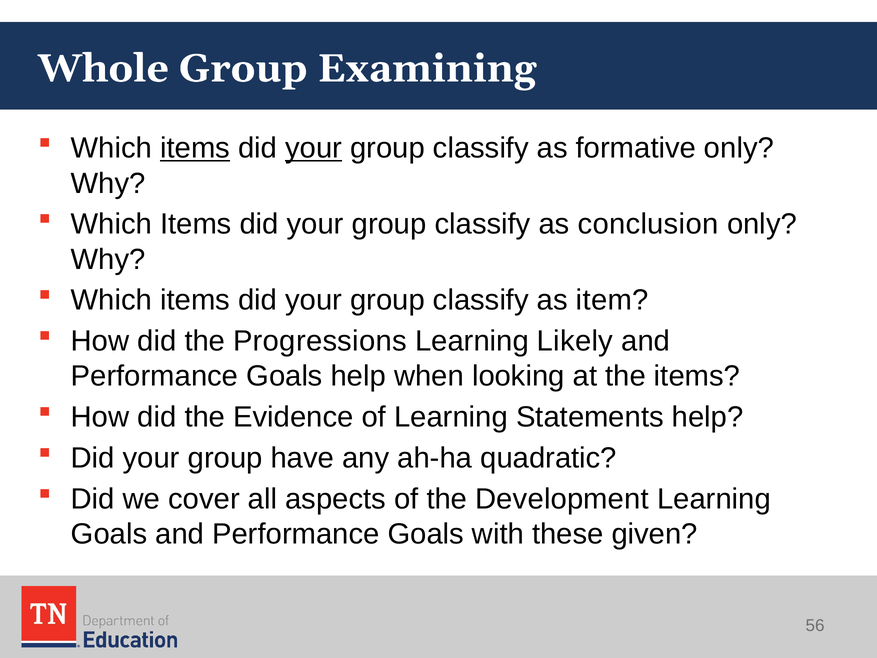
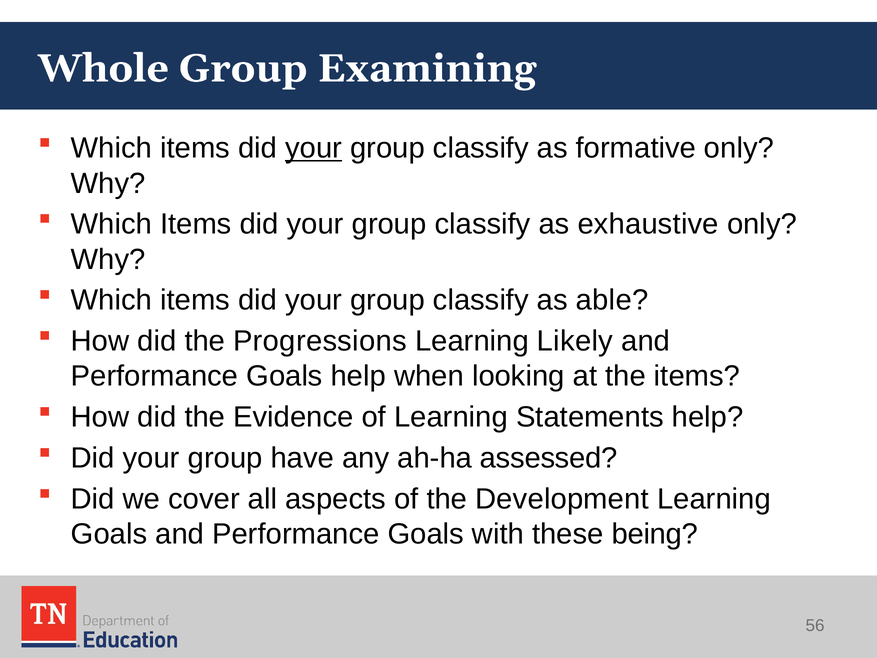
items at (195, 148) underline: present -> none
conclusion: conclusion -> exhaustive
item: item -> able
quadratic: quadratic -> assessed
given: given -> being
